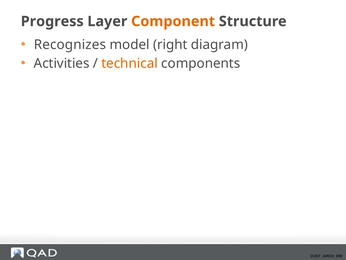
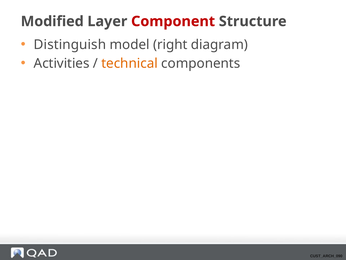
Progress: Progress -> Modified
Component colour: orange -> red
Recognizes: Recognizes -> Distinguish
